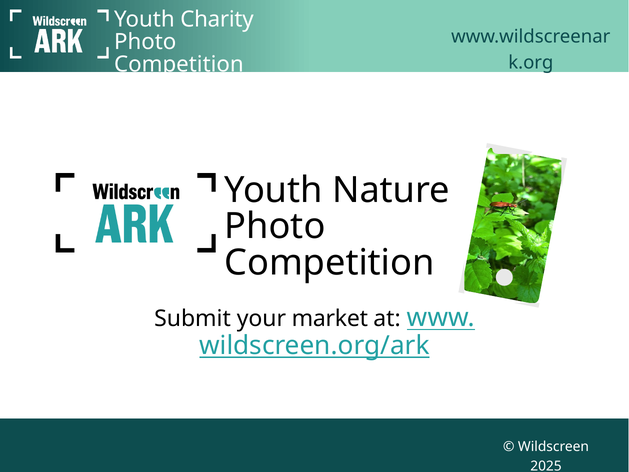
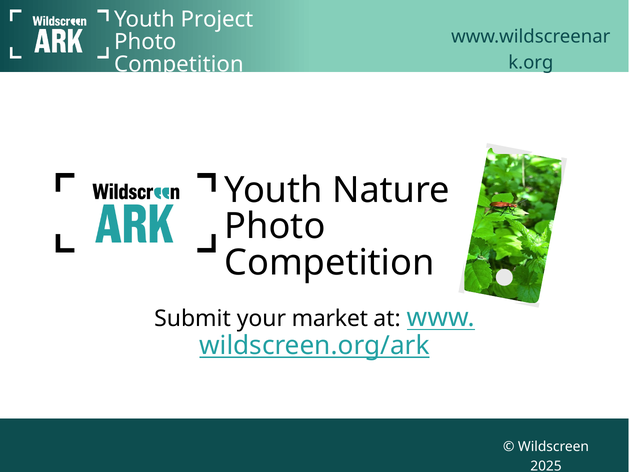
Charity: Charity -> Project
